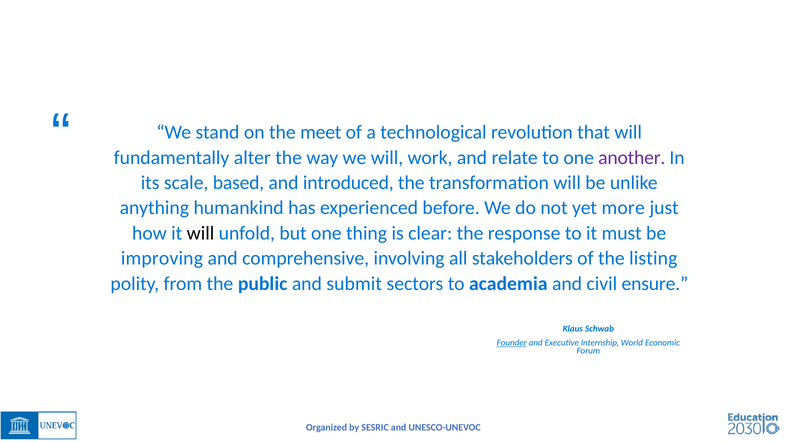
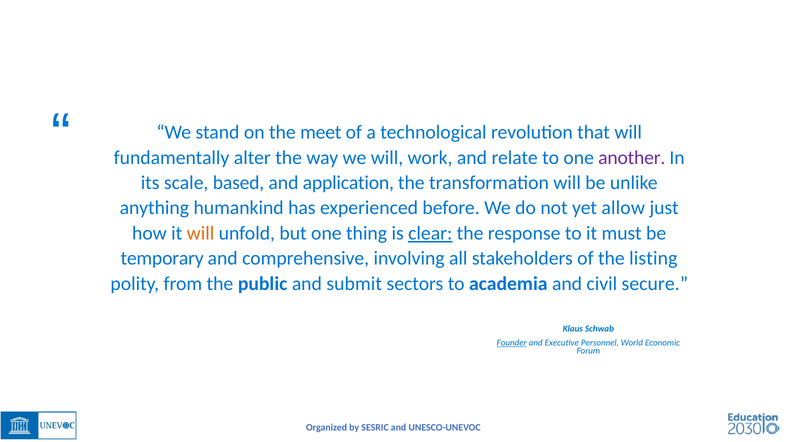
introduced: introduced -> application
more: more -> allow
will at (201, 234) colour: black -> orange
clear underline: none -> present
improving: improving -> temporary
ensure: ensure -> secure
Internship: Internship -> Personnel
